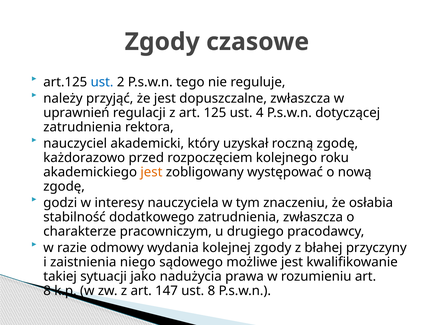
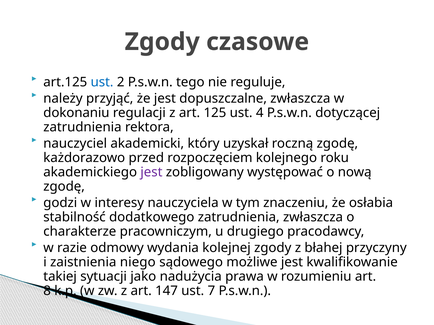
uprawnień: uprawnień -> dokonaniu
jest at (151, 172) colour: orange -> purple
ust 8: 8 -> 7
